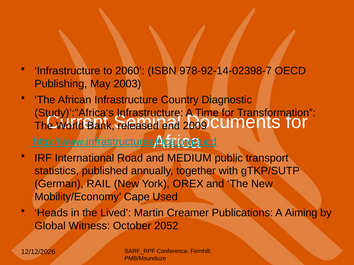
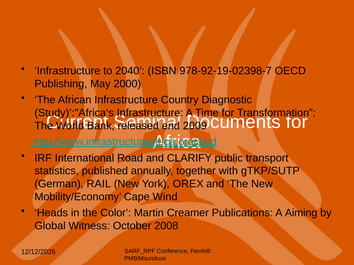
2060: 2060 -> 2040
978-92-14-02398-7: 978-92-14-02398-7 -> 978-92-19-02398-7
2003: 2003 -> 2000
MEDIUM: MEDIUM -> CLARIFY
Used: Used -> Wind
Lived: Lived -> Color
2052: 2052 -> 2008
